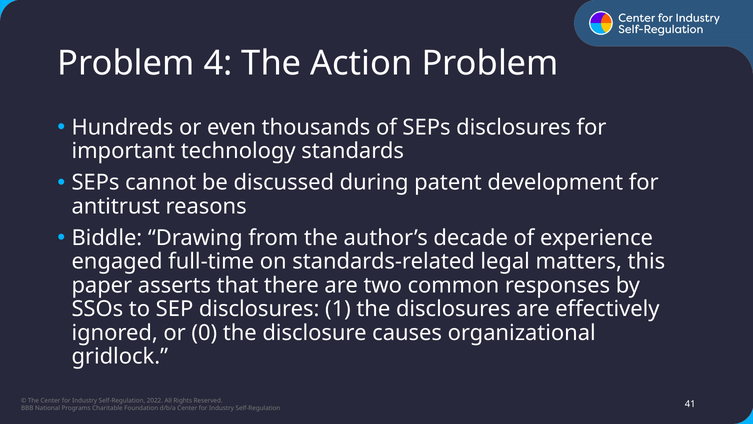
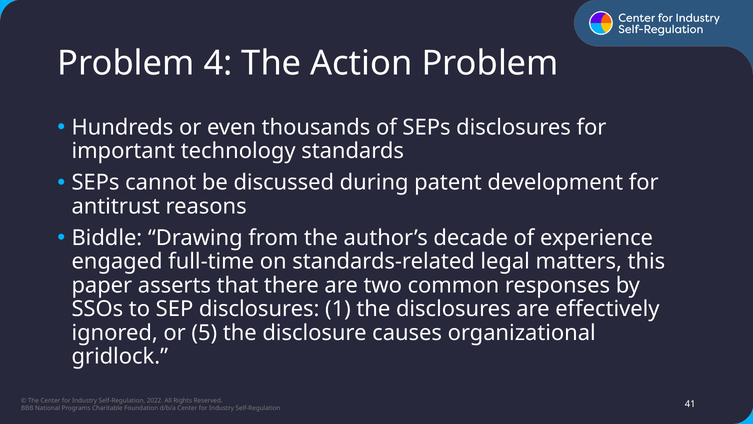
0: 0 -> 5
